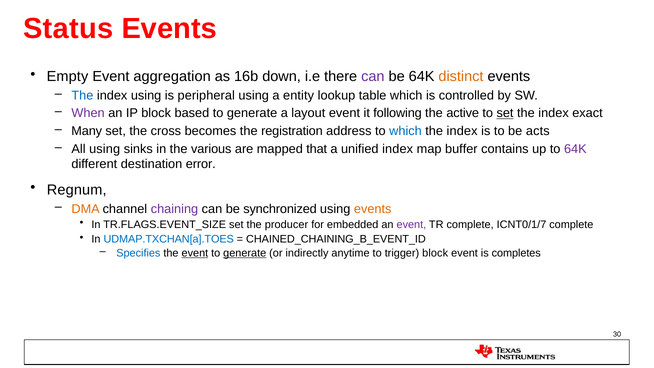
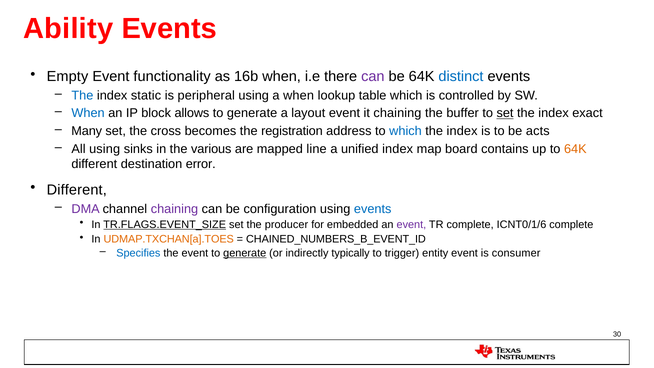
Status: Status -> Ability
aggregation: aggregation -> functionality
16b down: down -> when
distinct colour: orange -> blue
index using: using -> static
a entity: entity -> when
When at (88, 113) colour: purple -> blue
based: based -> allows
it following: following -> chaining
active: active -> buffer
that: that -> line
buffer: buffer -> board
64K at (575, 149) colour: purple -> orange
Regnum at (77, 190): Regnum -> Different
DMA colour: orange -> purple
synchronized: synchronized -> configuration
events at (373, 209) colour: orange -> blue
TR.FLAGS.EVENT_SIZE underline: none -> present
ICNT0/1/7: ICNT0/1/7 -> ICNT0/1/6
UDMAP.TXCHAN[a].TOES colour: blue -> orange
CHAINED_CHAINING_B_EVENT_ID: CHAINED_CHAINING_B_EVENT_ID -> CHAINED_NUMBERS_B_EVENT_ID
event at (195, 253) underline: present -> none
anytime: anytime -> typically
trigger block: block -> entity
completes: completes -> consumer
